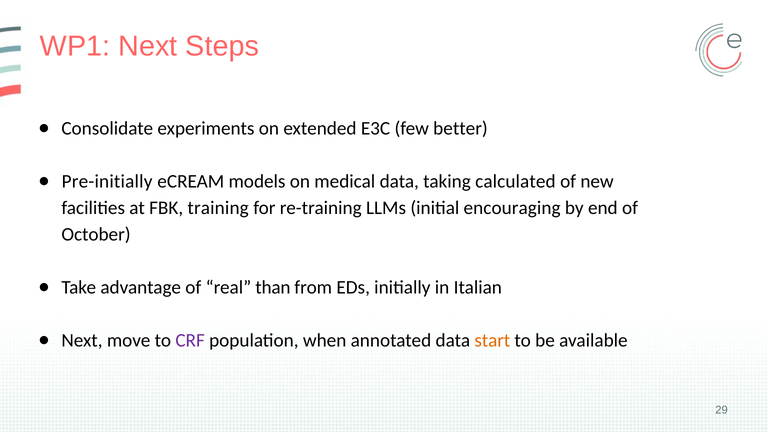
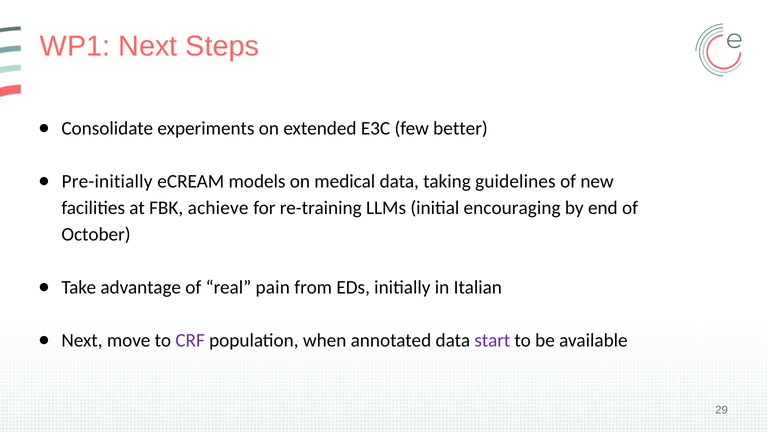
calculated: calculated -> guidelines
training: training -> achieve
than: than -> pain
start colour: orange -> purple
